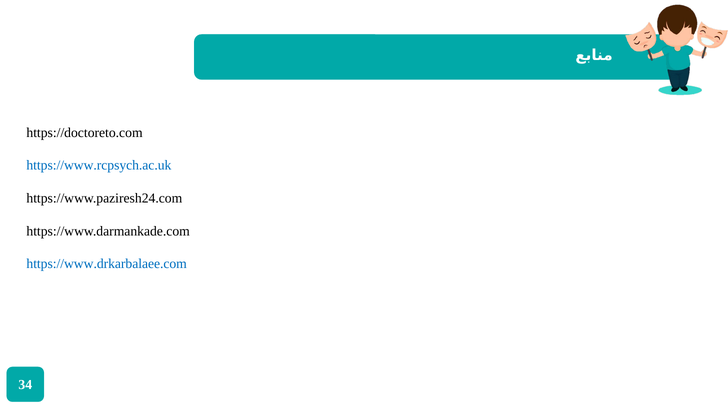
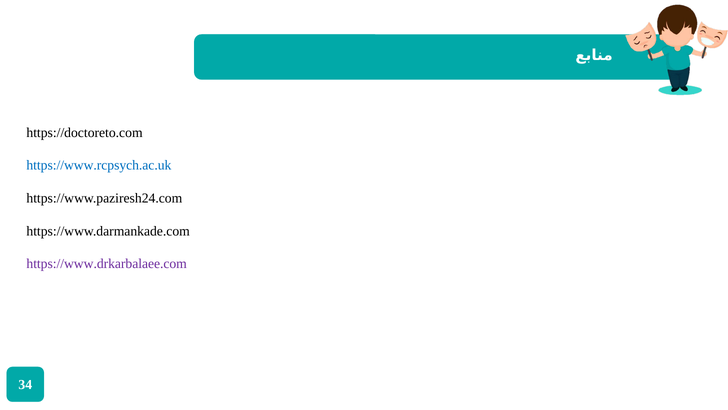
https://www.drkarbalaee.com colour: blue -> purple
